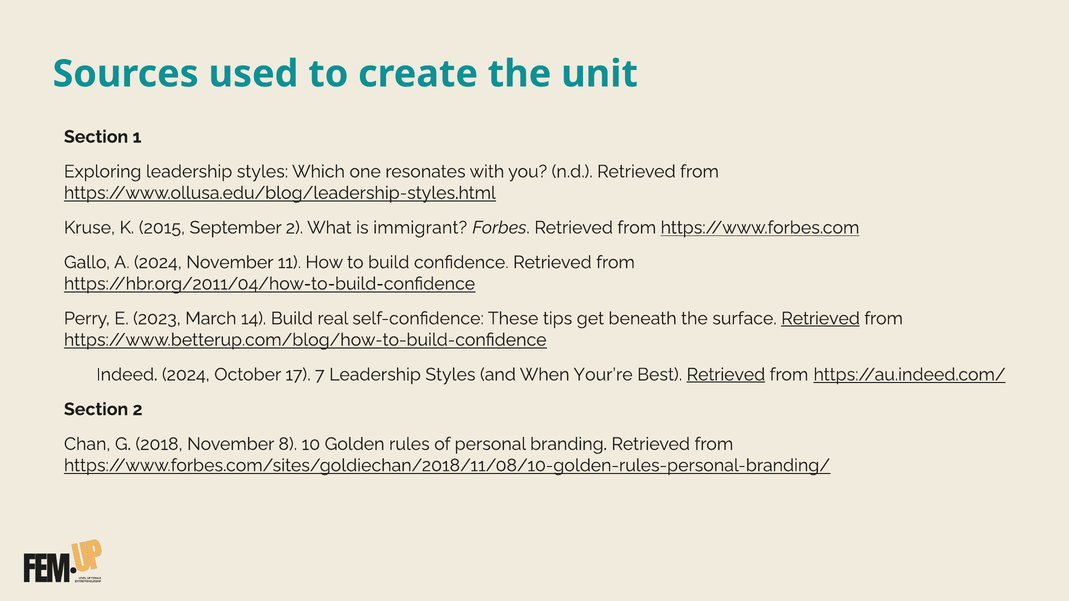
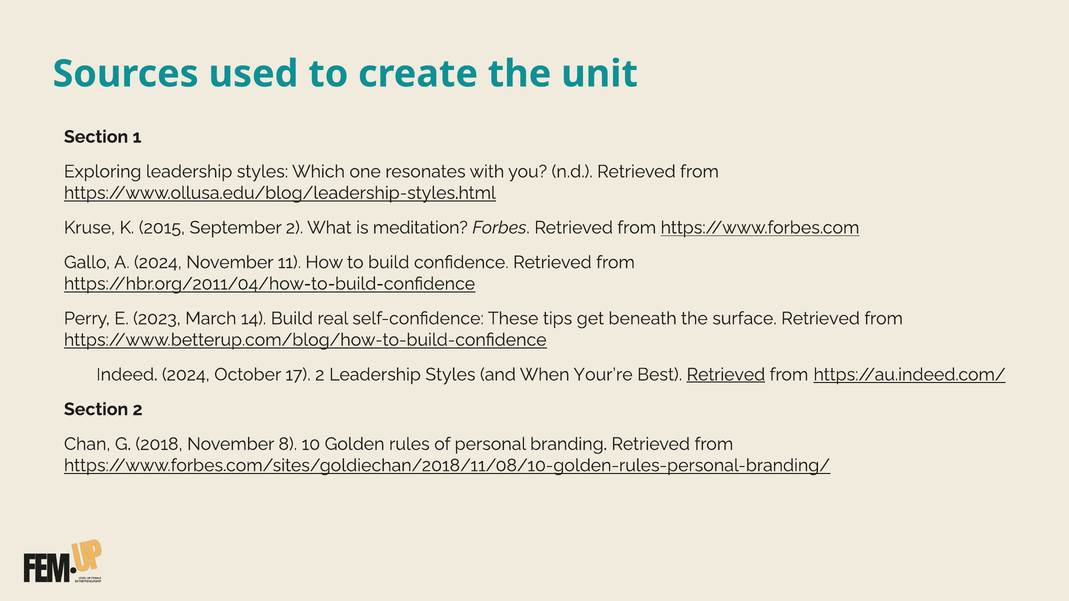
immigrant: immigrant -> meditation
Retrieved at (821, 319) underline: present -> none
17 7: 7 -> 2
